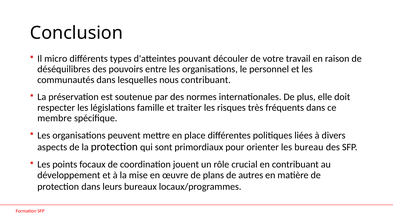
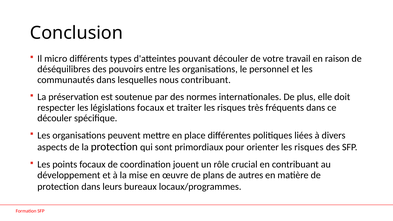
législations famille: famille -> focaux
membre at (55, 118): membre -> découler
orienter les bureau: bureau -> risques
